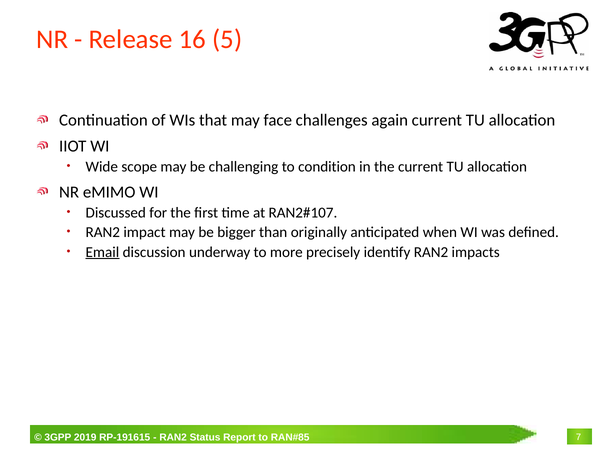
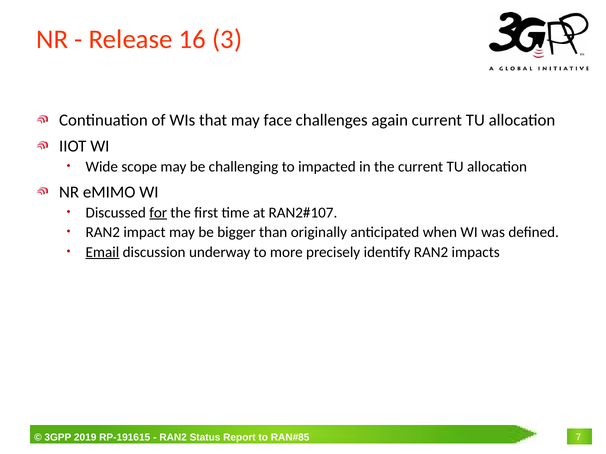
5: 5 -> 3
condition: condition -> impacted
for underline: none -> present
